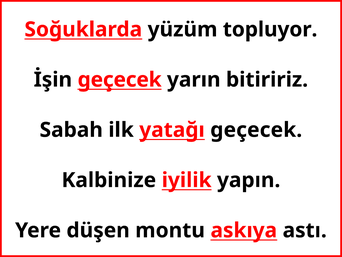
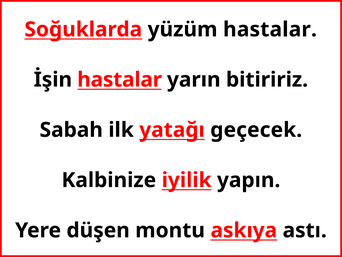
yüzüm topluyor: topluyor -> hastalar
İşin geçecek: geçecek -> hastalar
